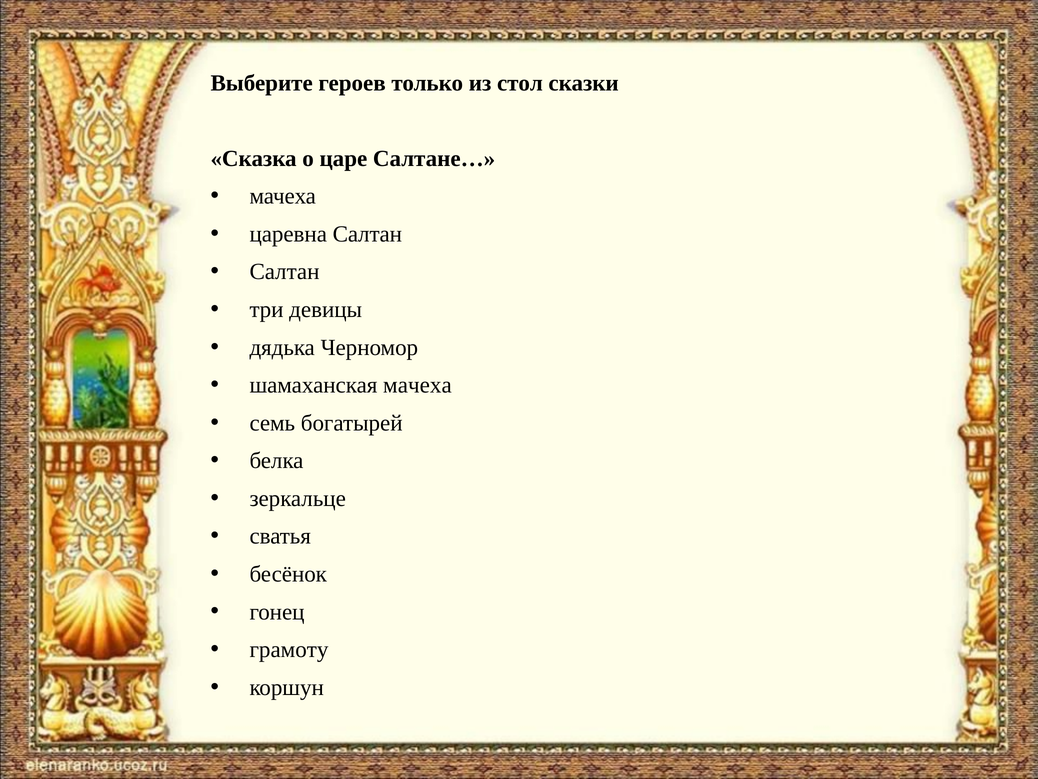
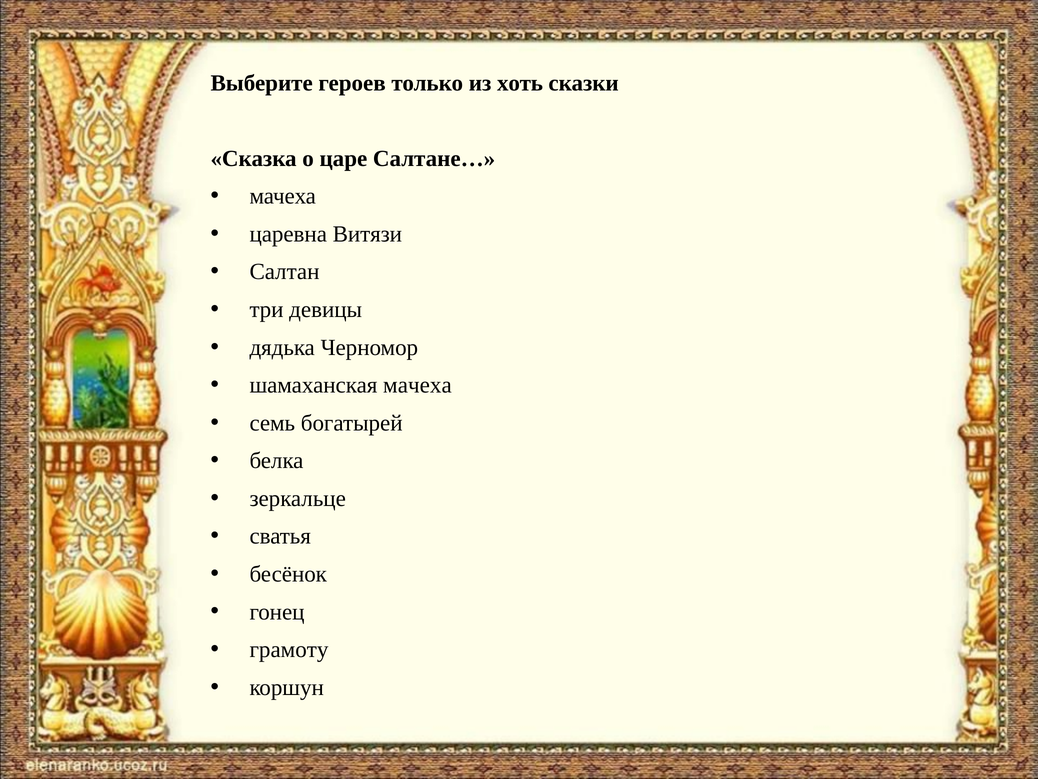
стол: стол -> хоть
царевна Салтан: Салтан -> Витязи
